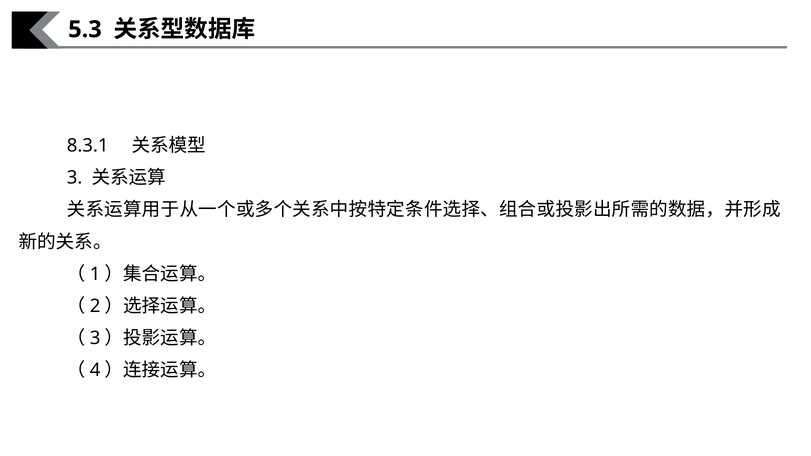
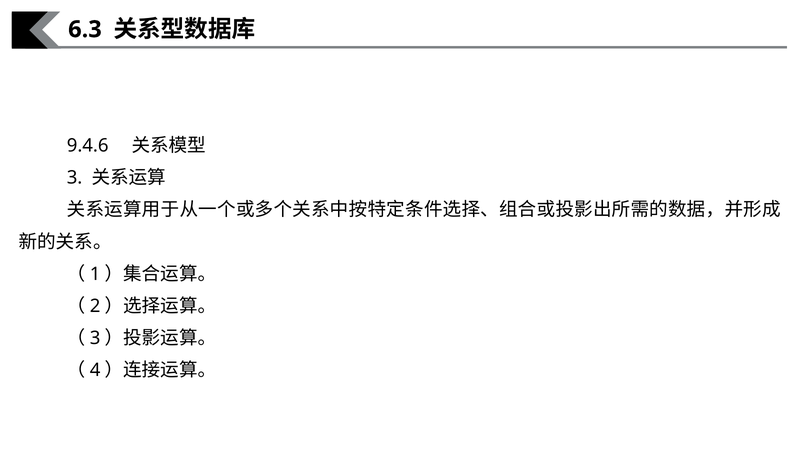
5.3: 5.3 -> 6.3
8.3.1: 8.3.1 -> 9.4.6
